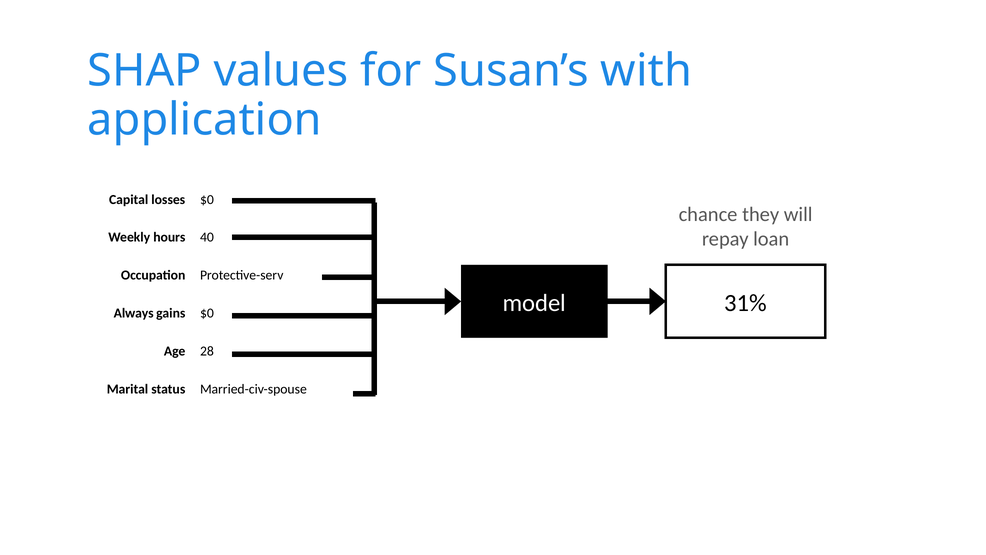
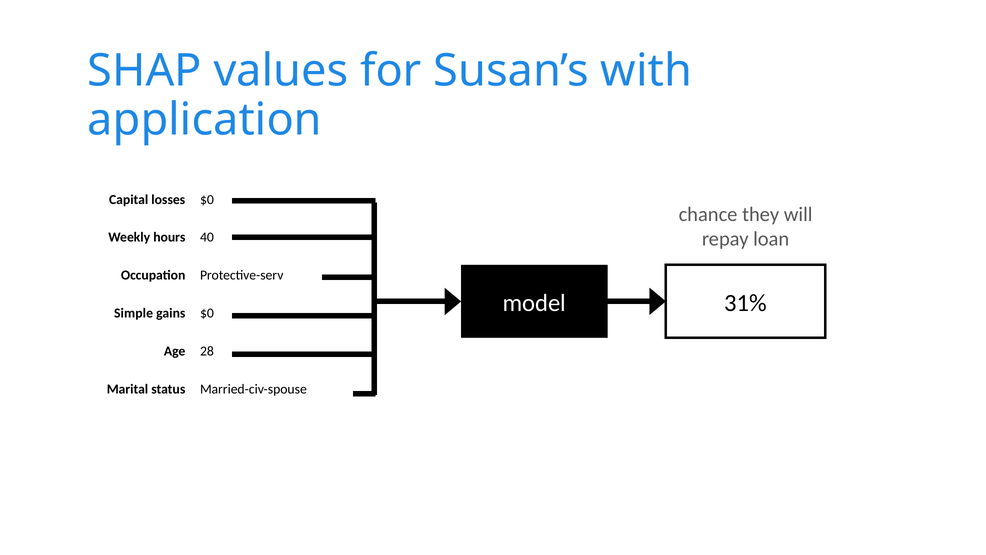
Always: Always -> Simple
